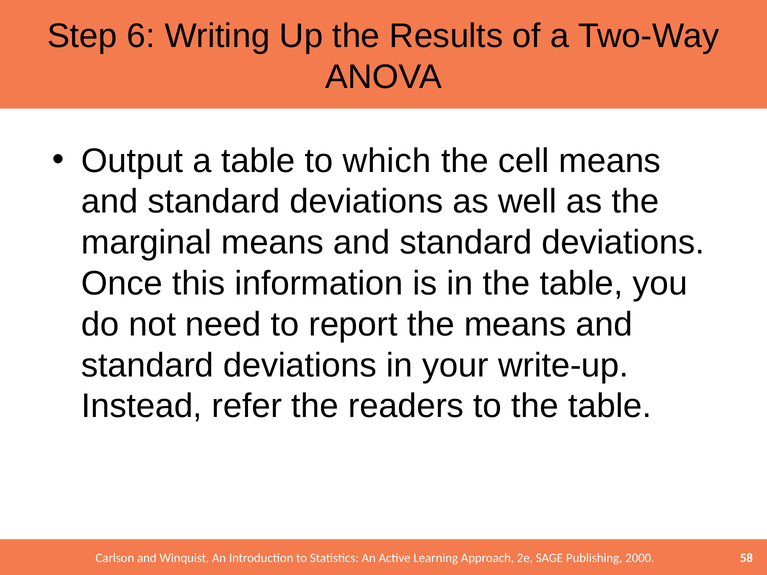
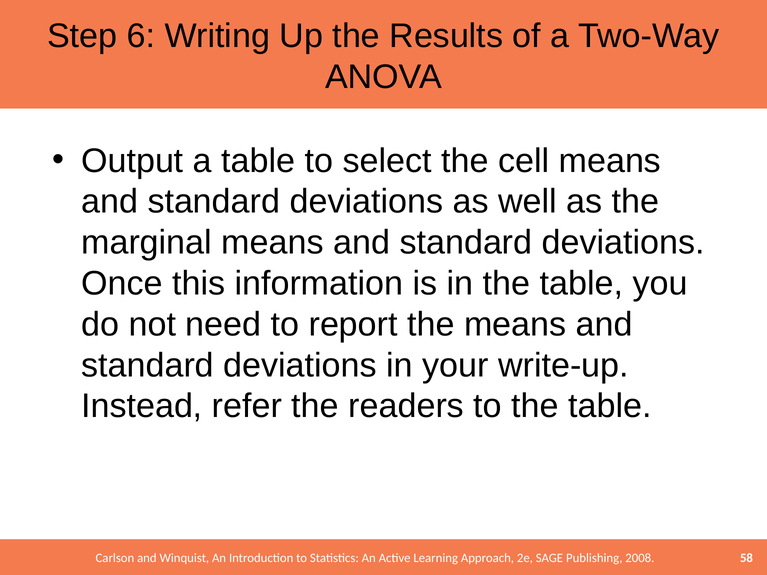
which: which -> select
2000: 2000 -> 2008
